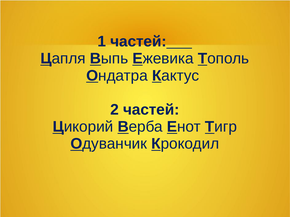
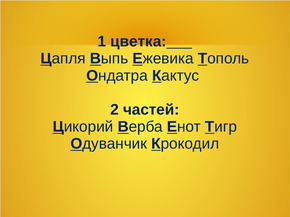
1 частей: частей -> цветка
